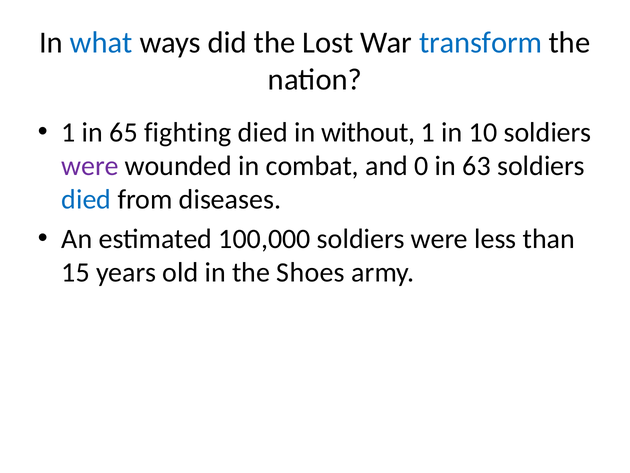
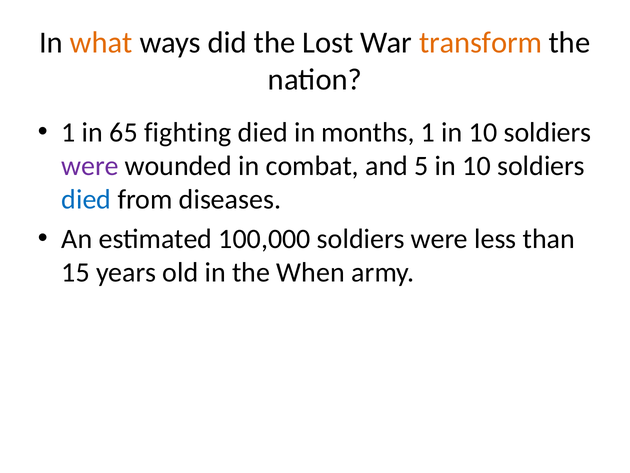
what colour: blue -> orange
transform colour: blue -> orange
without: without -> months
0: 0 -> 5
63 at (477, 166): 63 -> 10
Shoes: Shoes -> When
